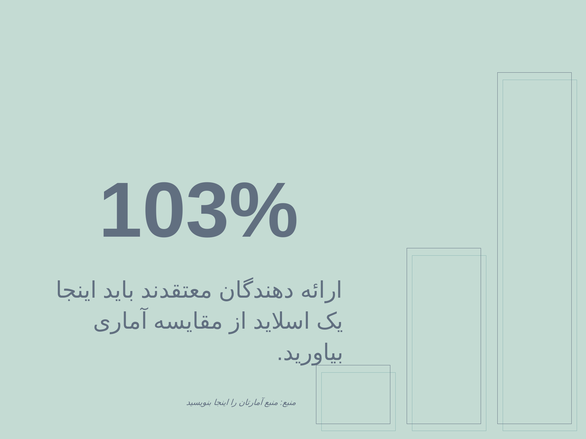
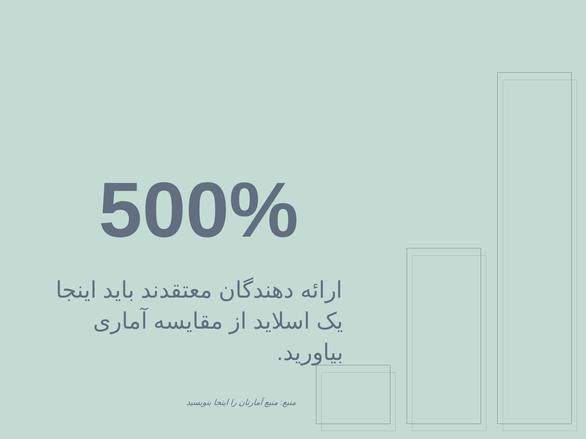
103%: 103% -> 500%
